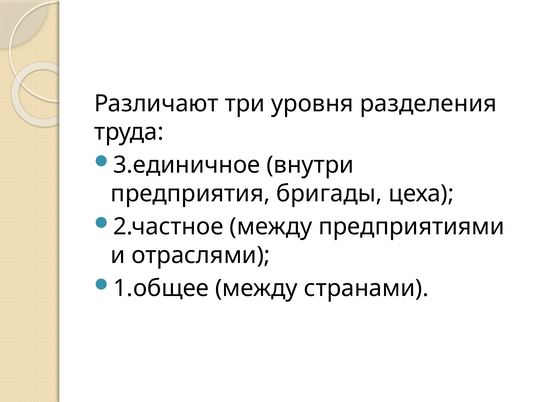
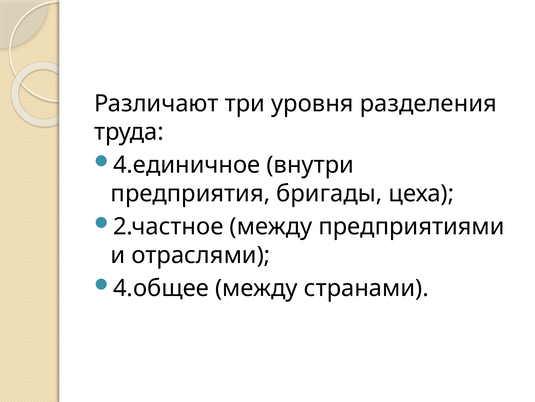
3.единичное: 3.единичное -> 4.единичное
1.общее: 1.общее -> 4.общее
